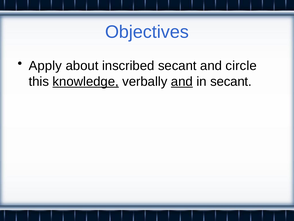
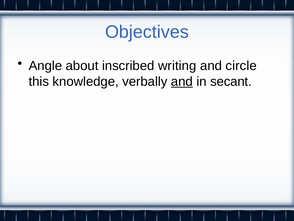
Apply: Apply -> Angle
inscribed secant: secant -> writing
knowledge underline: present -> none
